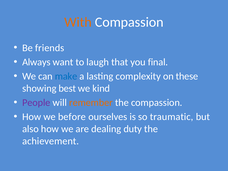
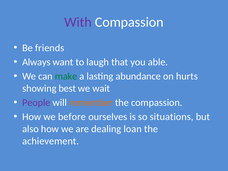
With colour: orange -> purple
final: final -> able
make colour: blue -> green
complexity: complexity -> abundance
these: these -> hurts
kind: kind -> wait
traumatic: traumatic -> situations
duty: duty -> loan
